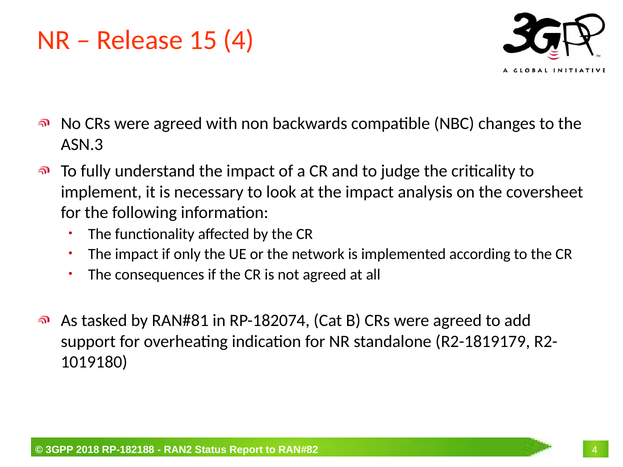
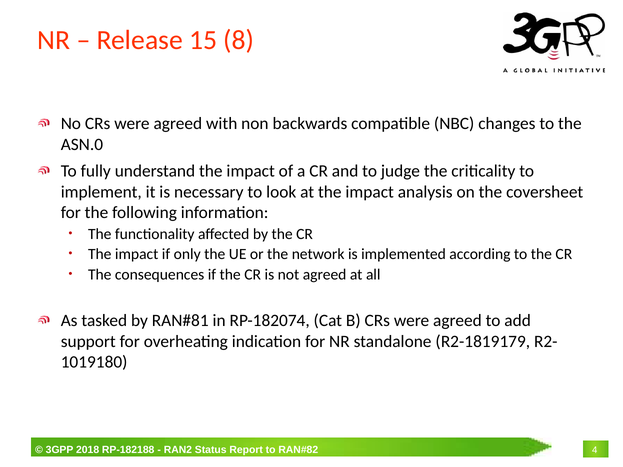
15 4: 4 -> 8
ASN.3: ASN.3 -> ASN.0
